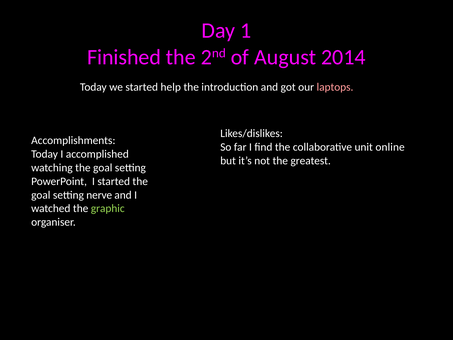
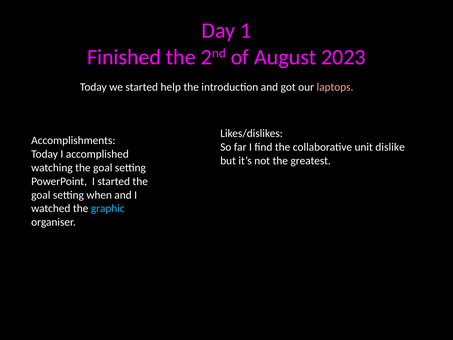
2014: 2014 -> 2023
online: online -> dislike
nerve: nerve -> when
graphic colour: light green -> light blue
